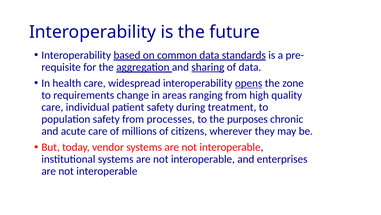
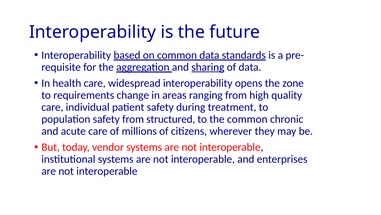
opens underline: present -> none
processes: processes -> structured
the purposes: purposes -> common
